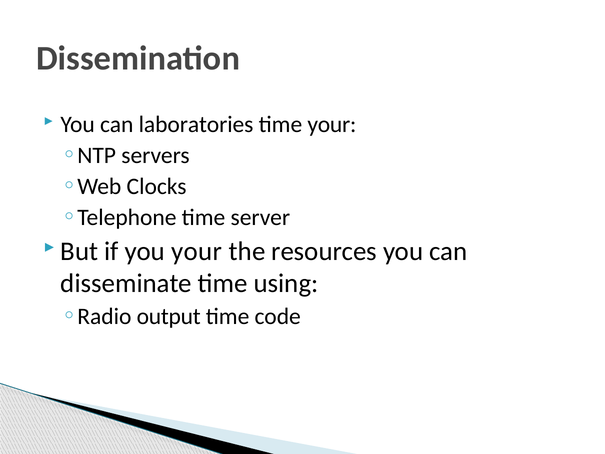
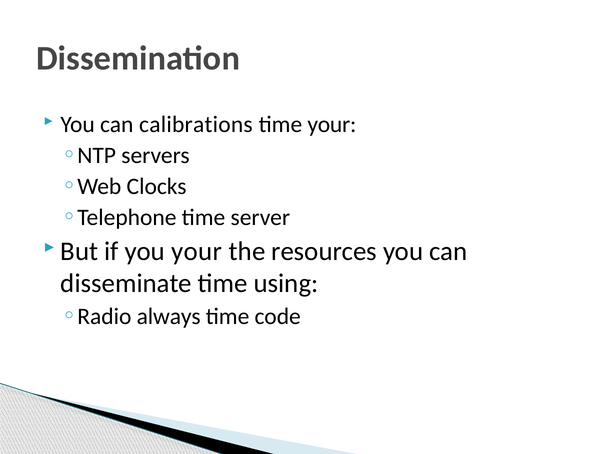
laboratories: laboratories -> calibrations
output: output -> always
